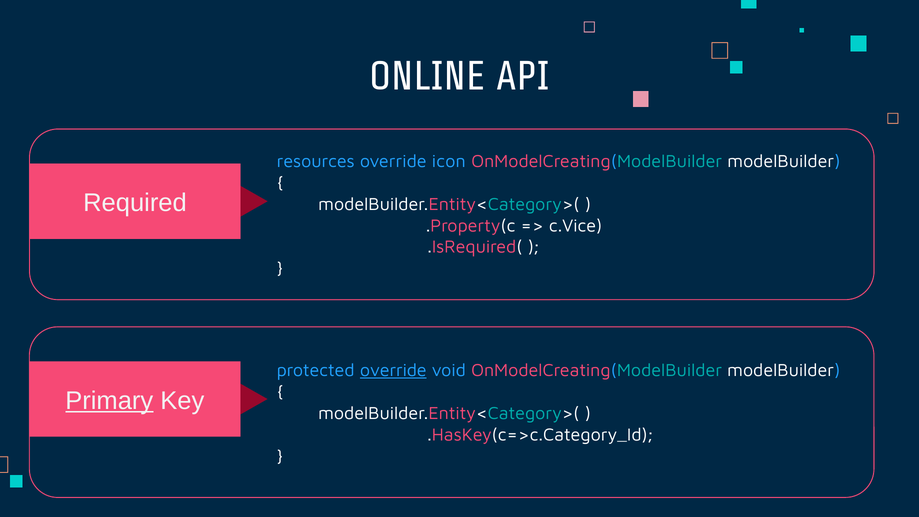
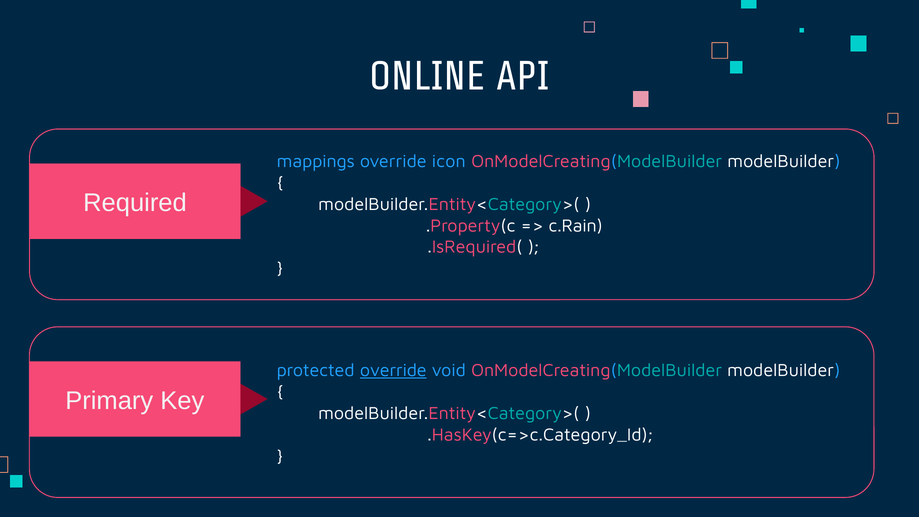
resources: resources -> mappings
c.Vice: c.Vice -> c.Rain
Primary underline: present -> none
